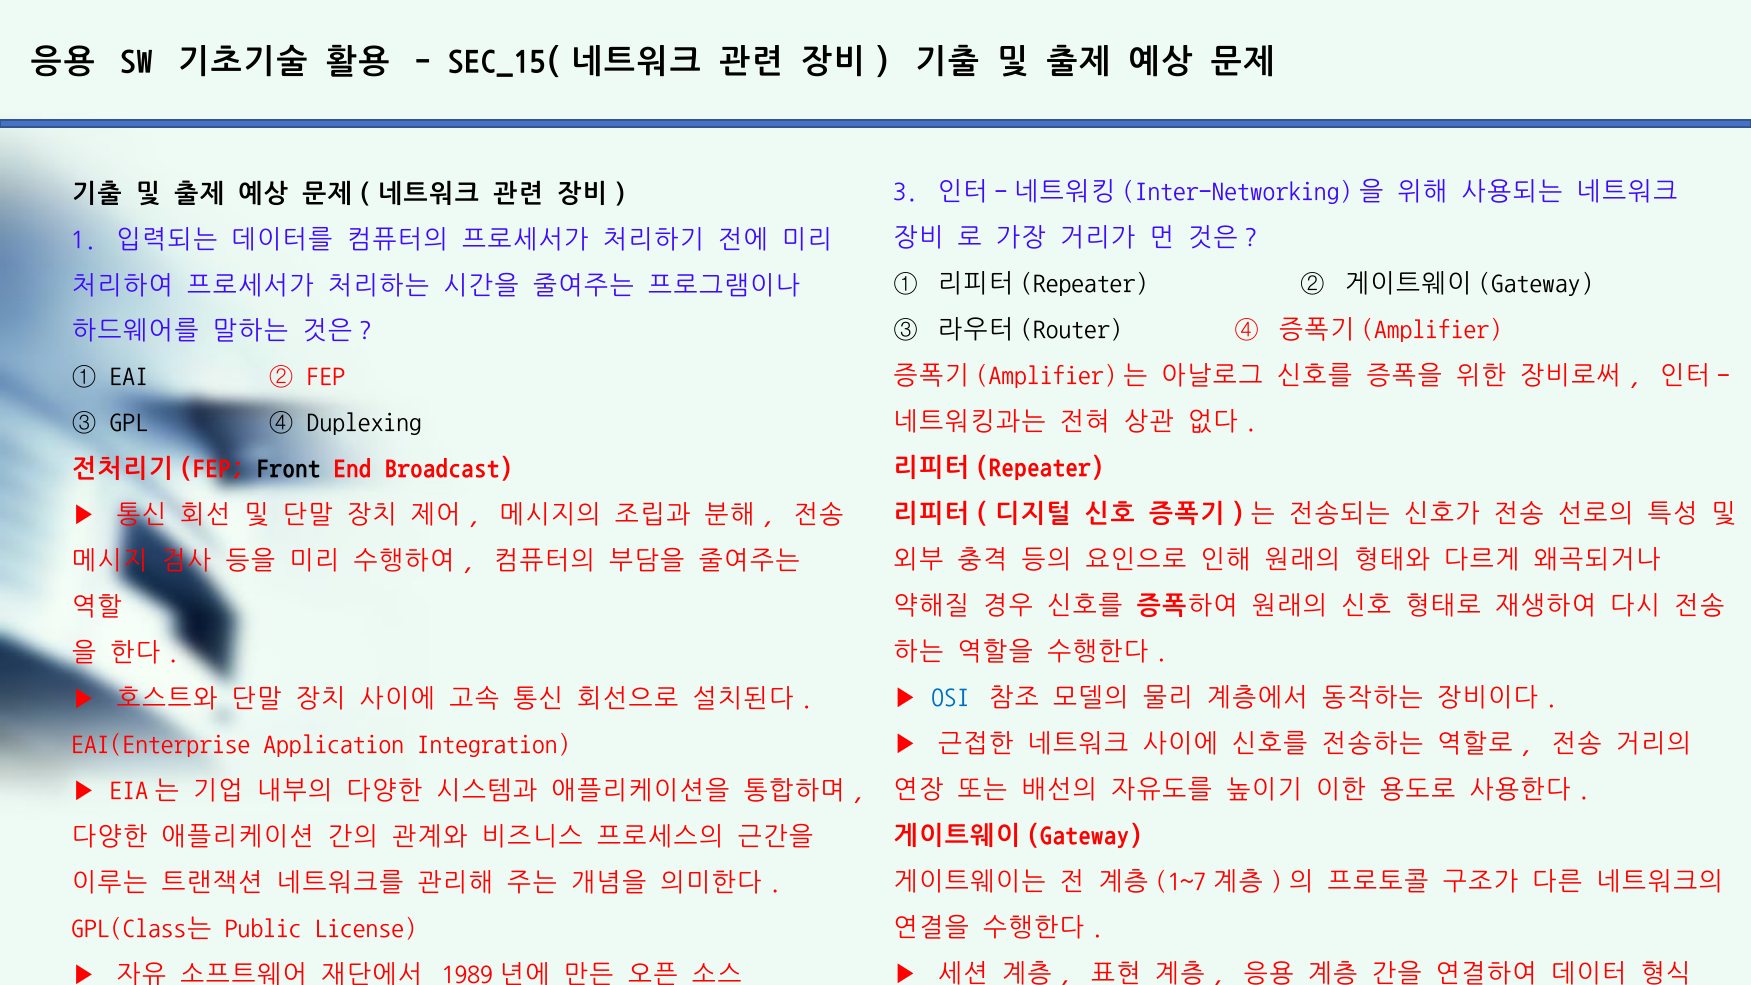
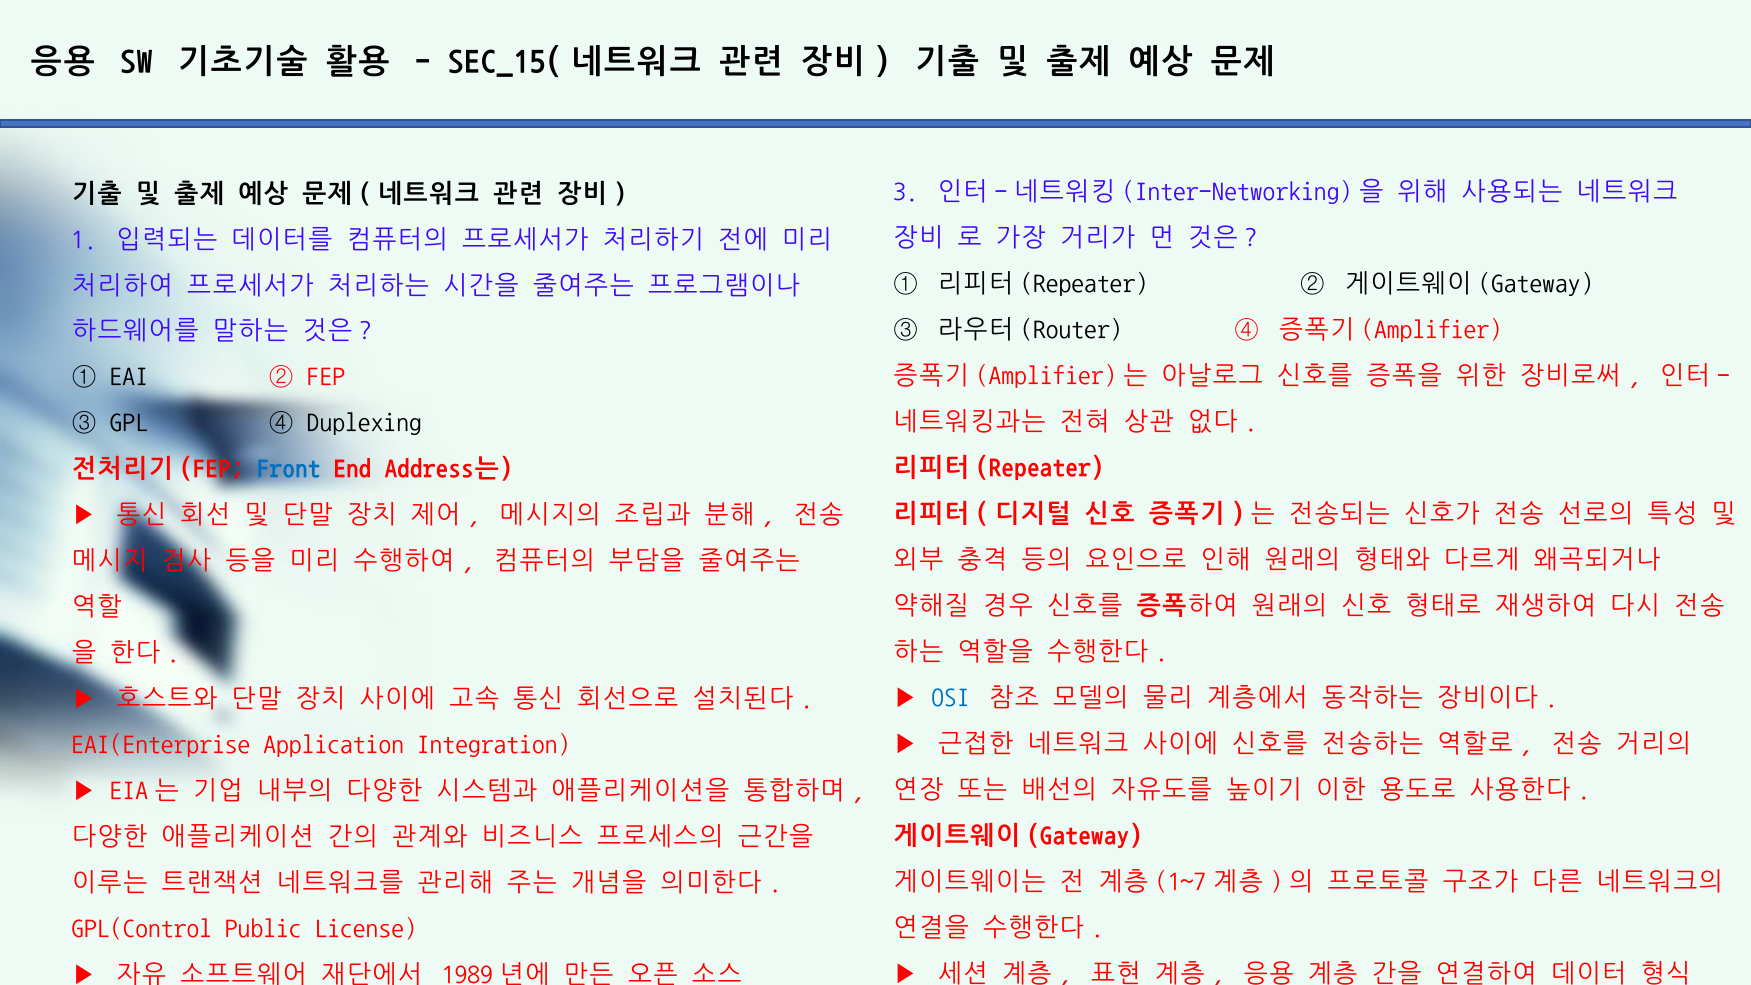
Front colour: black -> blue
Broadcast: Broadcast -> Address는
GPL(Class는: GPL(Class는 -> GPL(Control
